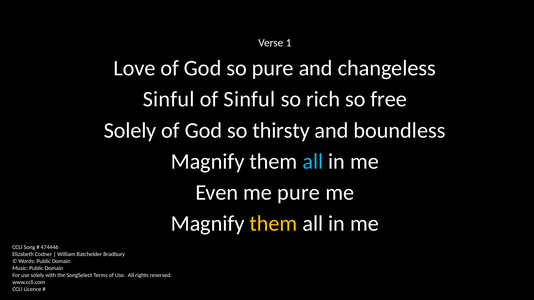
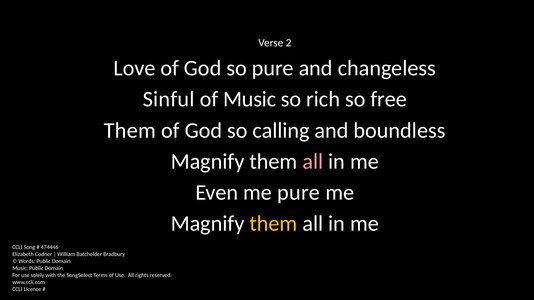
1: 1 -> 2
of Sinful: Sinful -> Music
Solely at (130, 130): Solely -> Them
thirsty: thirsty -> calling
all at (313, 162) colour: light blue -> pink
